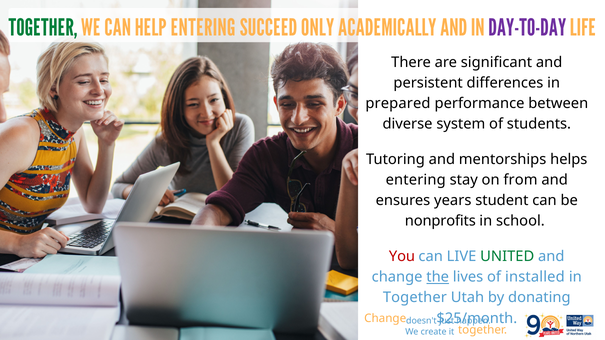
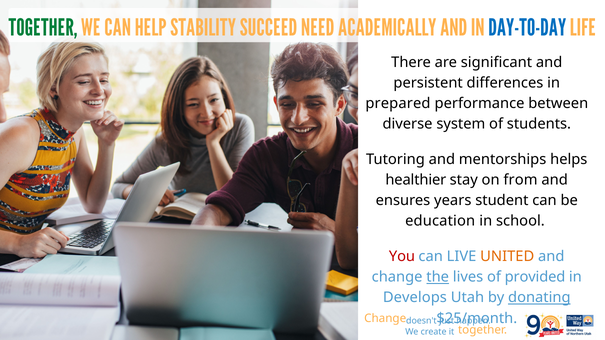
HELP ENTERING: ENTERING -> STABILITY
ONLY: ONLY -> NEED
DAY-TO-DAY colour: purple -> blue
entering at (416, 180): entering -> healthier
nonprofits: nonprofits -> education
UNITED colour: green -> orange
installed: installed -> provided
Together at (415, 298): Together -> Develops
donating underline: none -> present
